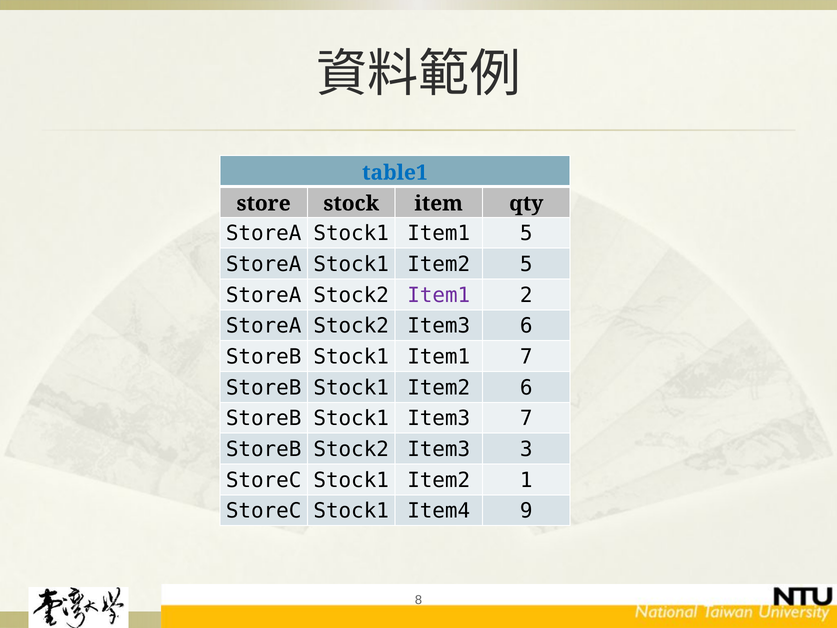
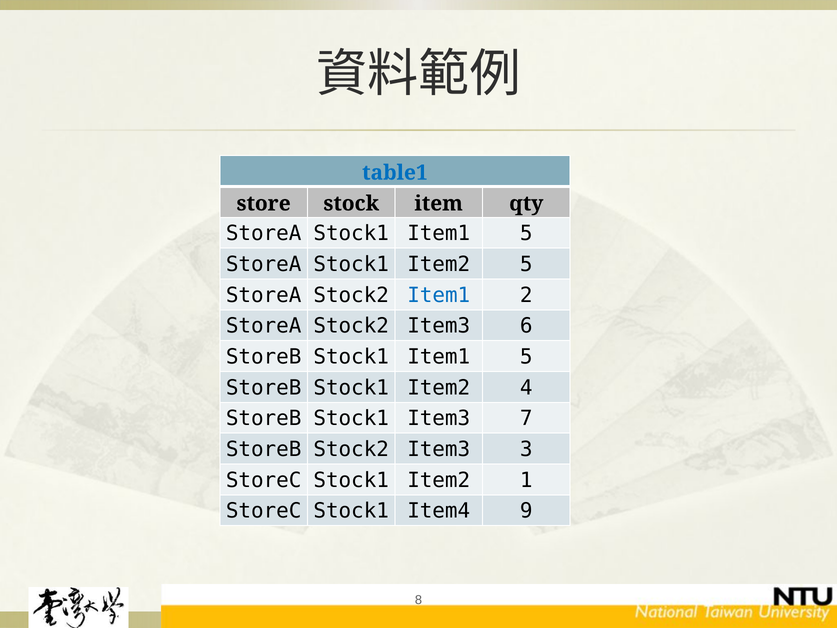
Item1 at (439, 295) colour: purple -> blue
StoreB Stock1 Item1 7: 7 -> 5
Item2 6: 6 -> 4
